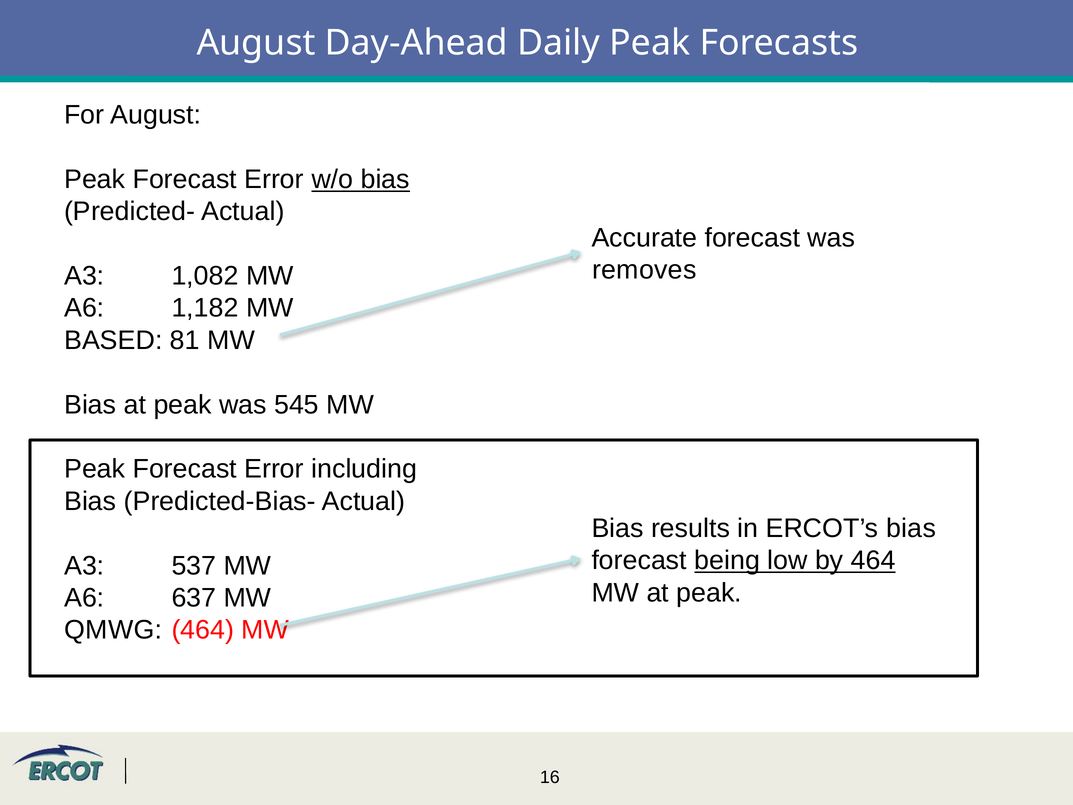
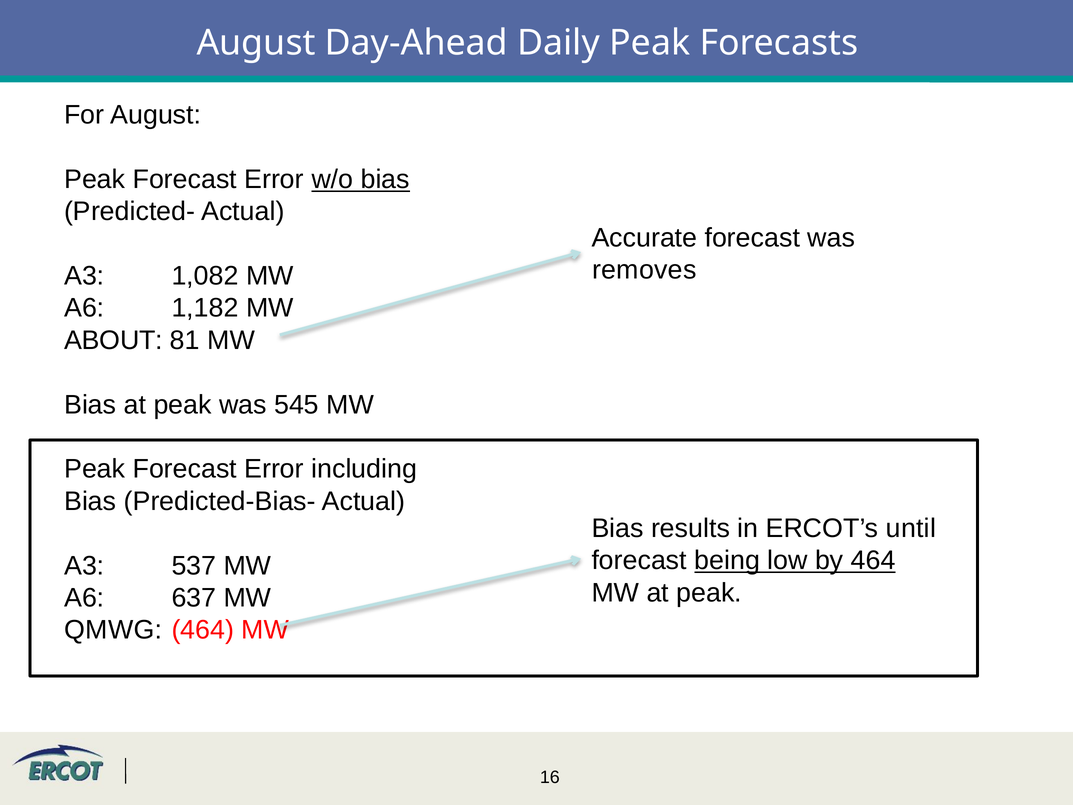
BASED: BASED -> ABOUT
ERCOT’s bias: bias -> until
